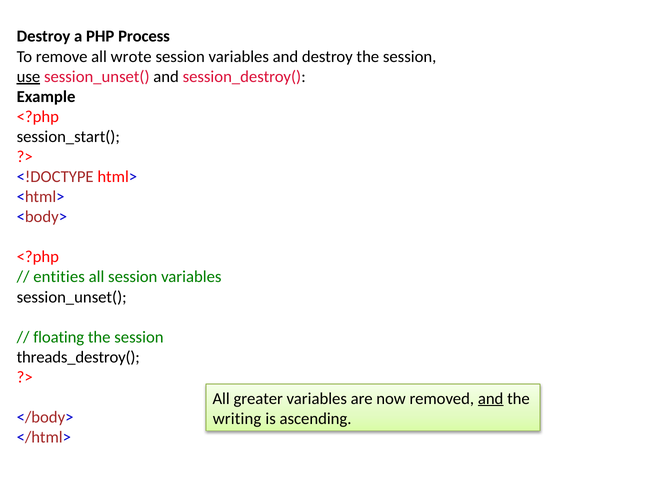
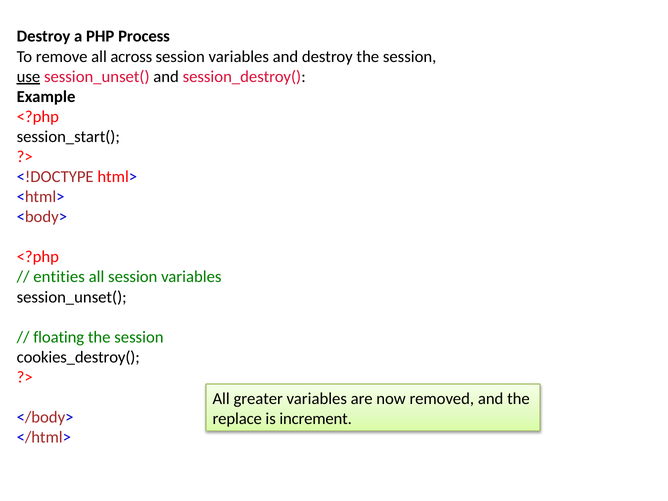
wrote: wrote -> across
threads_destroy(: threads_destroy( -> cookies_destroy(
and at (491, 399) underline: present -> none
writing: writing -> replace
ascending: ascending -> increment
